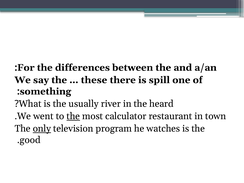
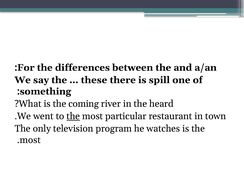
usually: usually -> coming
calculator: calculator -> particular
only underline: present -> none
good at (30, 140): good -> most
